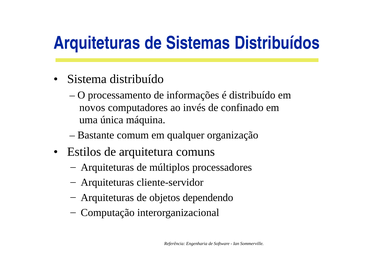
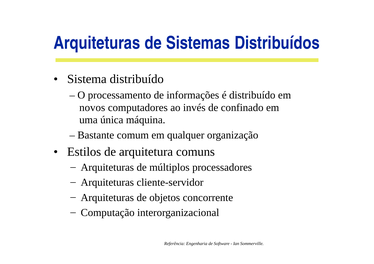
dependendo: dependendo -> concorrente
